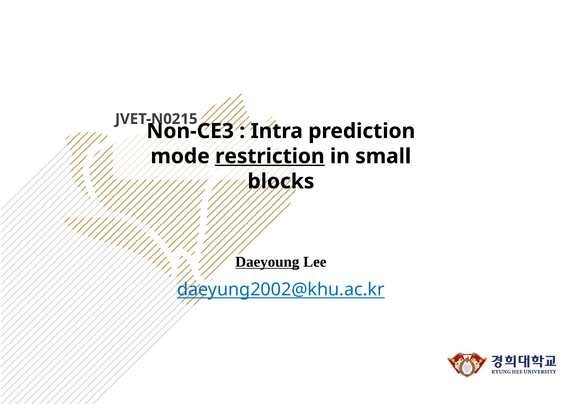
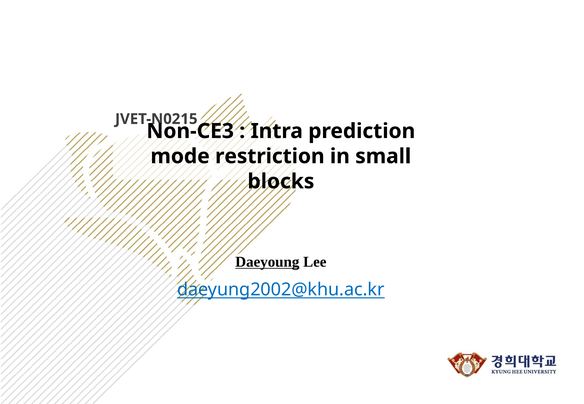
restriction underline: present -> none
